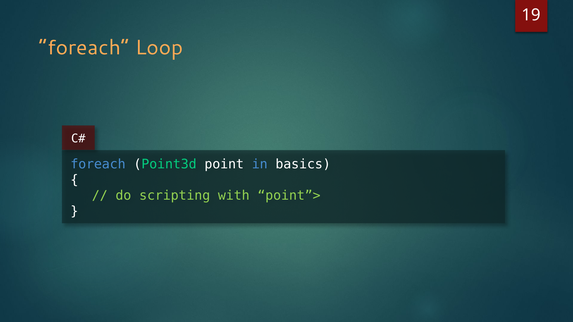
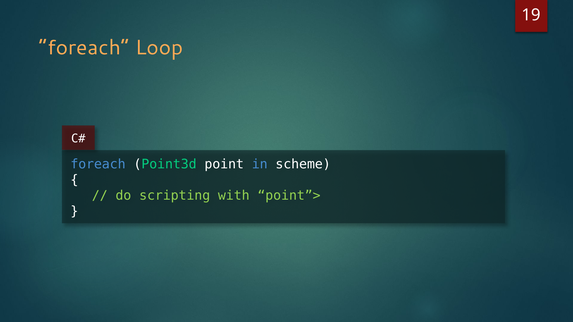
basics: basics -> scheme
